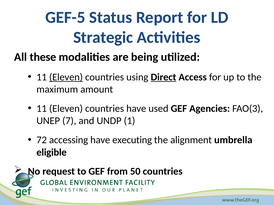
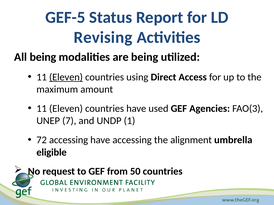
Strategic: Strategic -> Revising
All these: these -> being
Direct underline: present -> none
have executing: executing -> accessing
